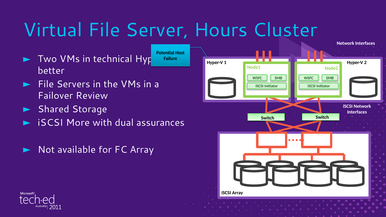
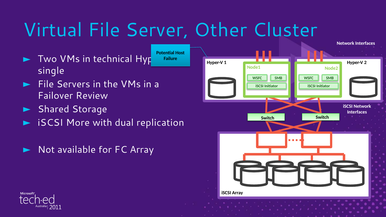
Hours: Hours -> Other
better: better -> single
assurances: assurances -> replication
